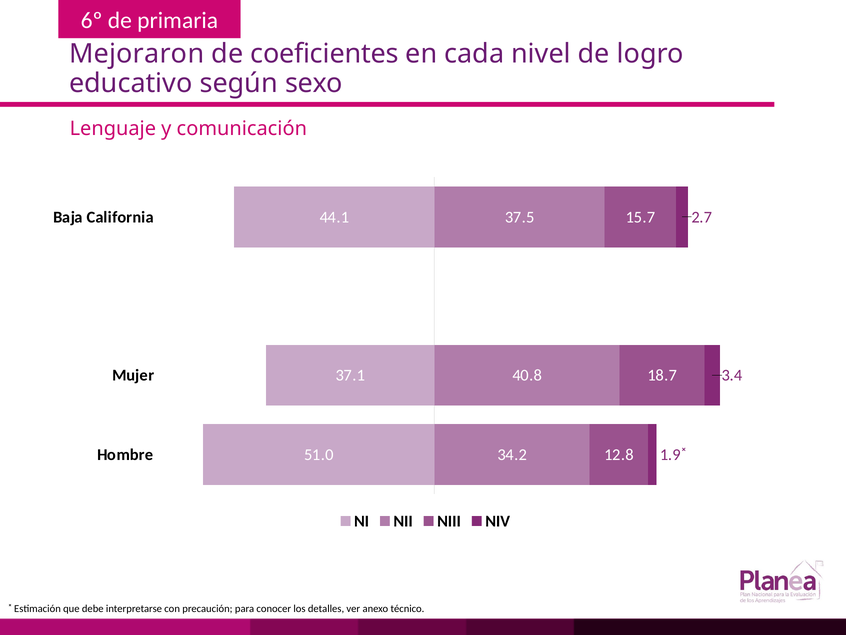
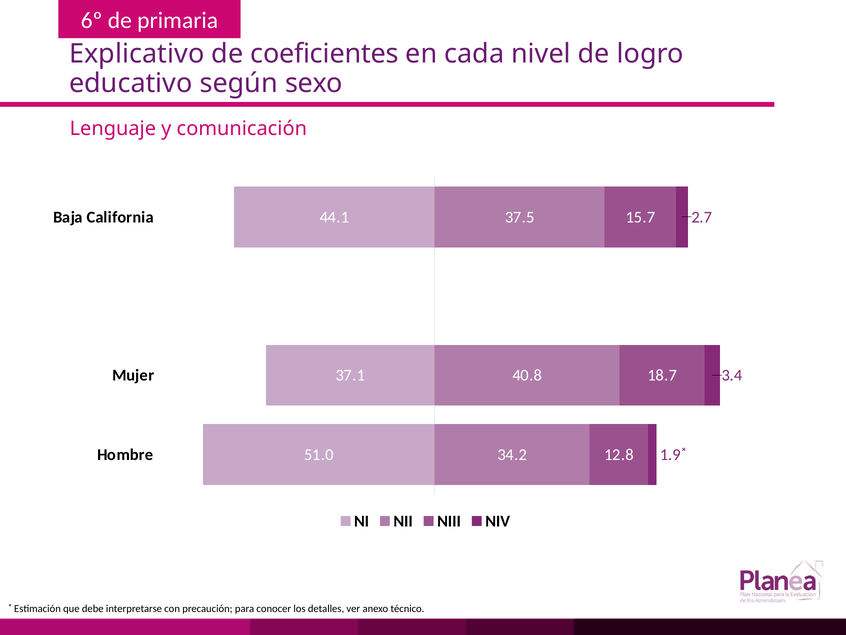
Mejoraron: Mejoraron -> Explicativo
